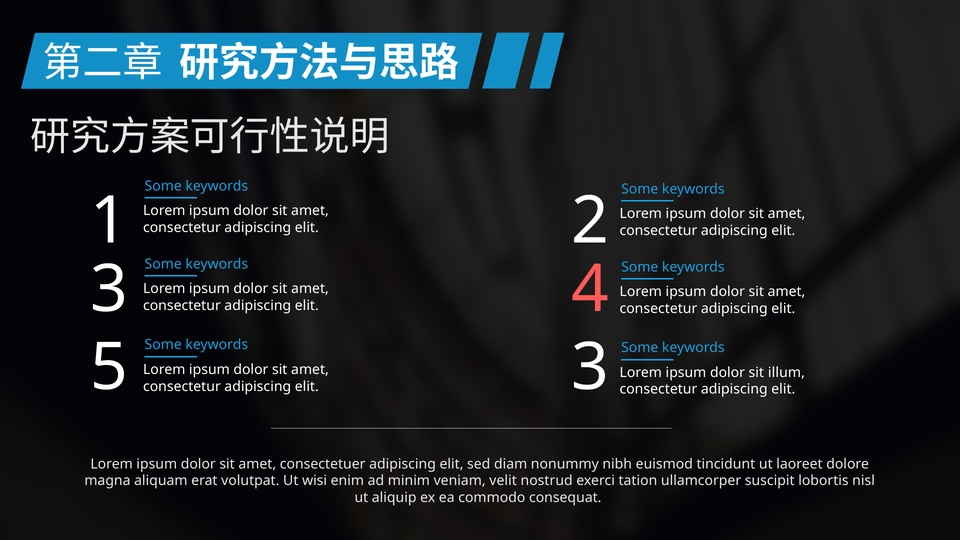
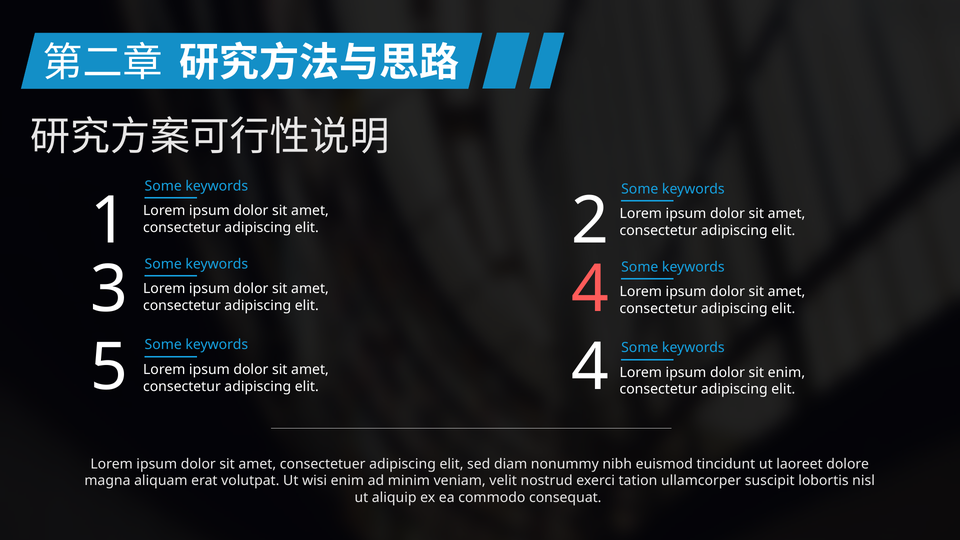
5 3: 3 -> 4
sit illum: illum -> enim
